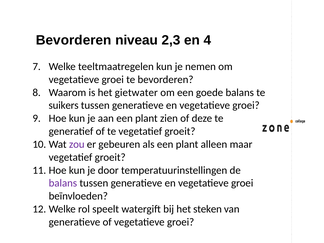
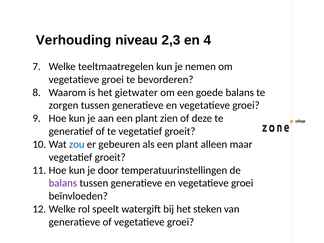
Bevorderen at (74, 40): Bevorderen -> Verhouding
suikers: suikers -> zorgen
zou colour: purple -> blue
